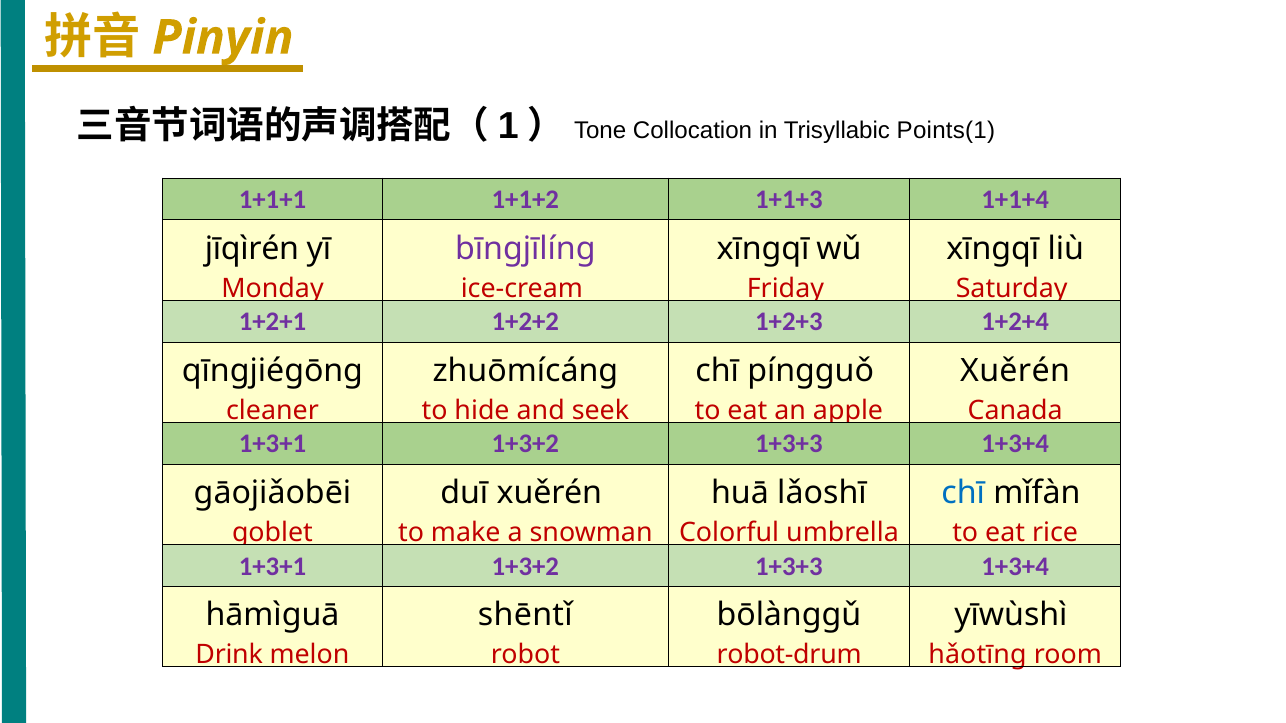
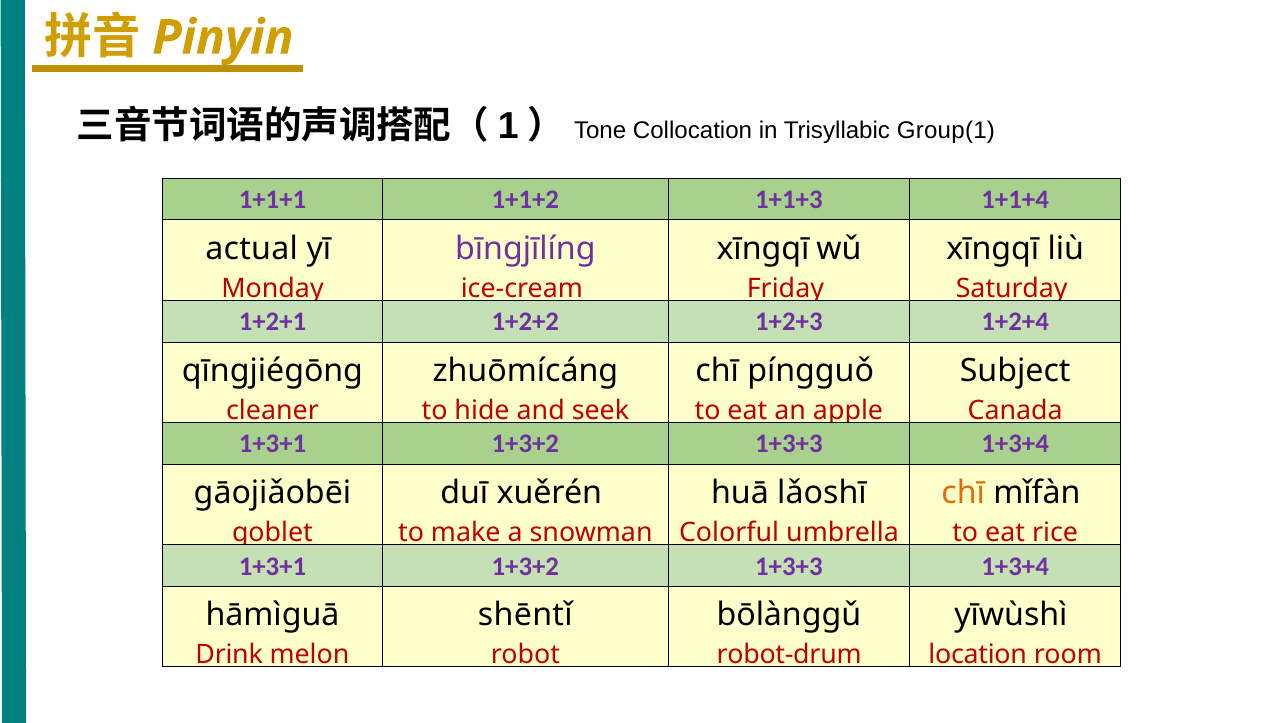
Points(1: Points(1 -> Group(1
jīqìrén: jīqìrén -> actual
Xuěrén at (1015, 371): Xuěrén -> Subject
chī at (963, 493) colour: blue -> orange
hǎotīng: hǎotīng -> location
